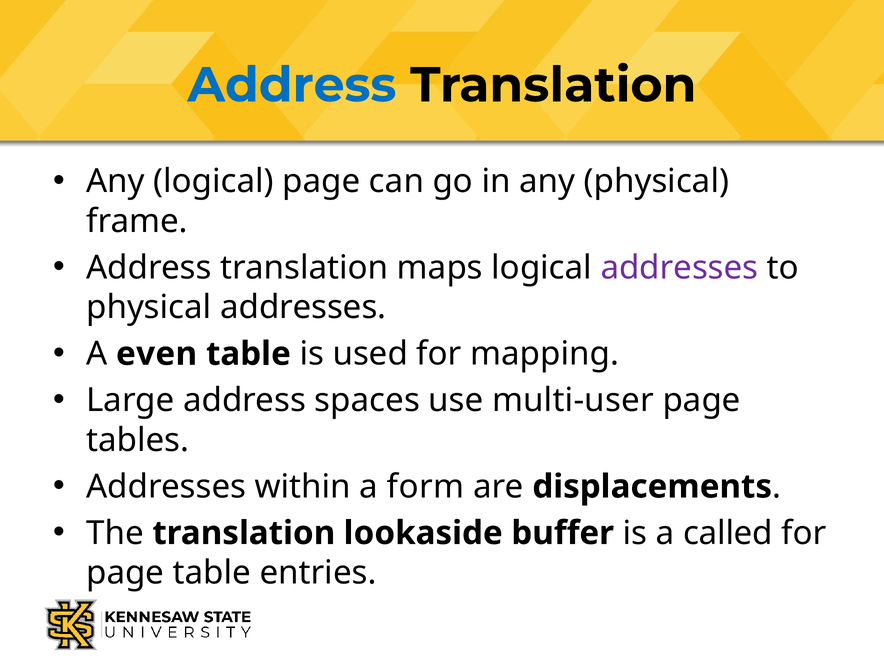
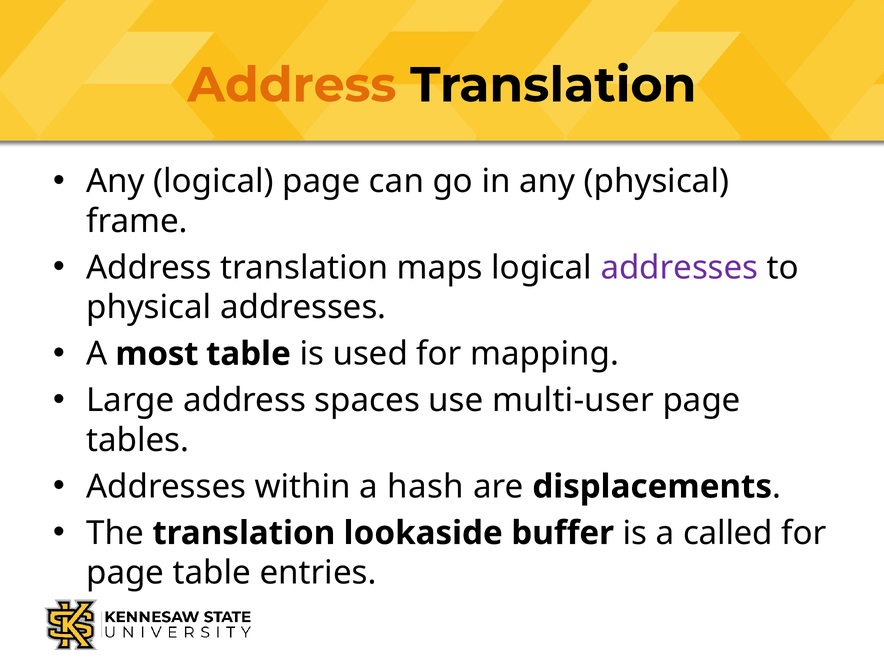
Address at (292, 85) colour: blue -> orange
even: even -> most
form: form -> hash
